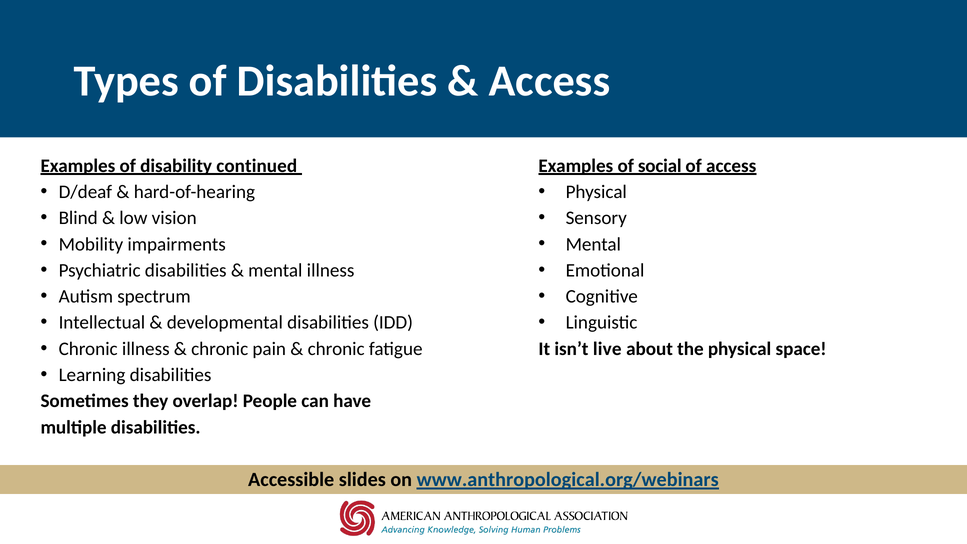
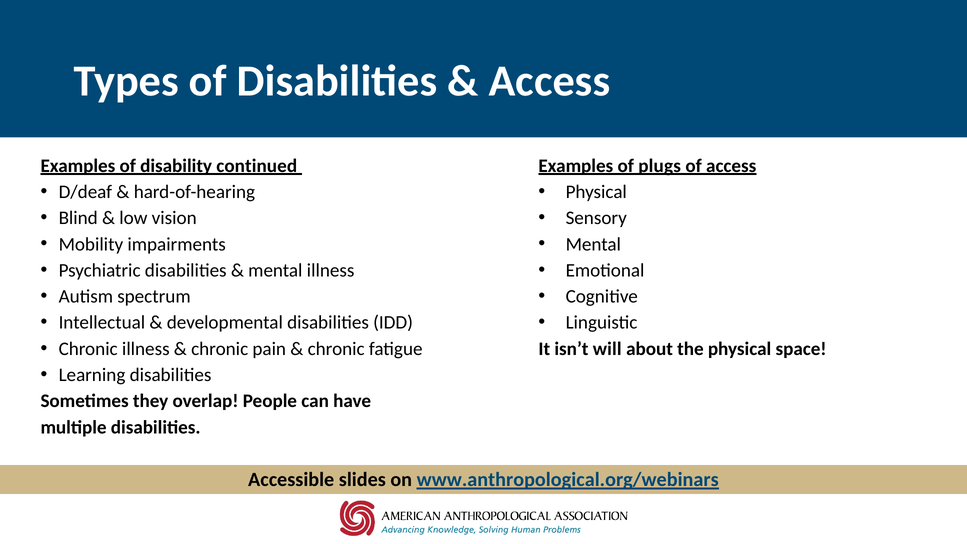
social: social -> plugs
live: live -> will
